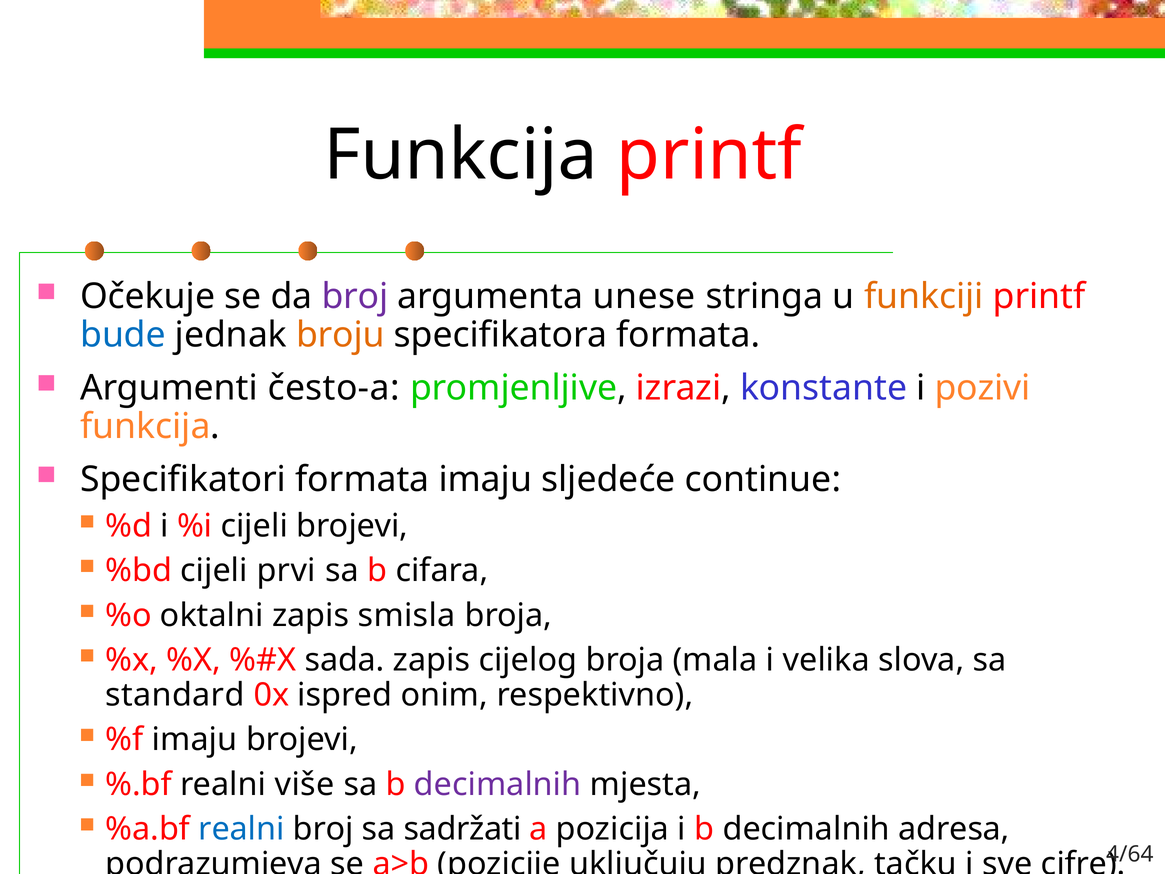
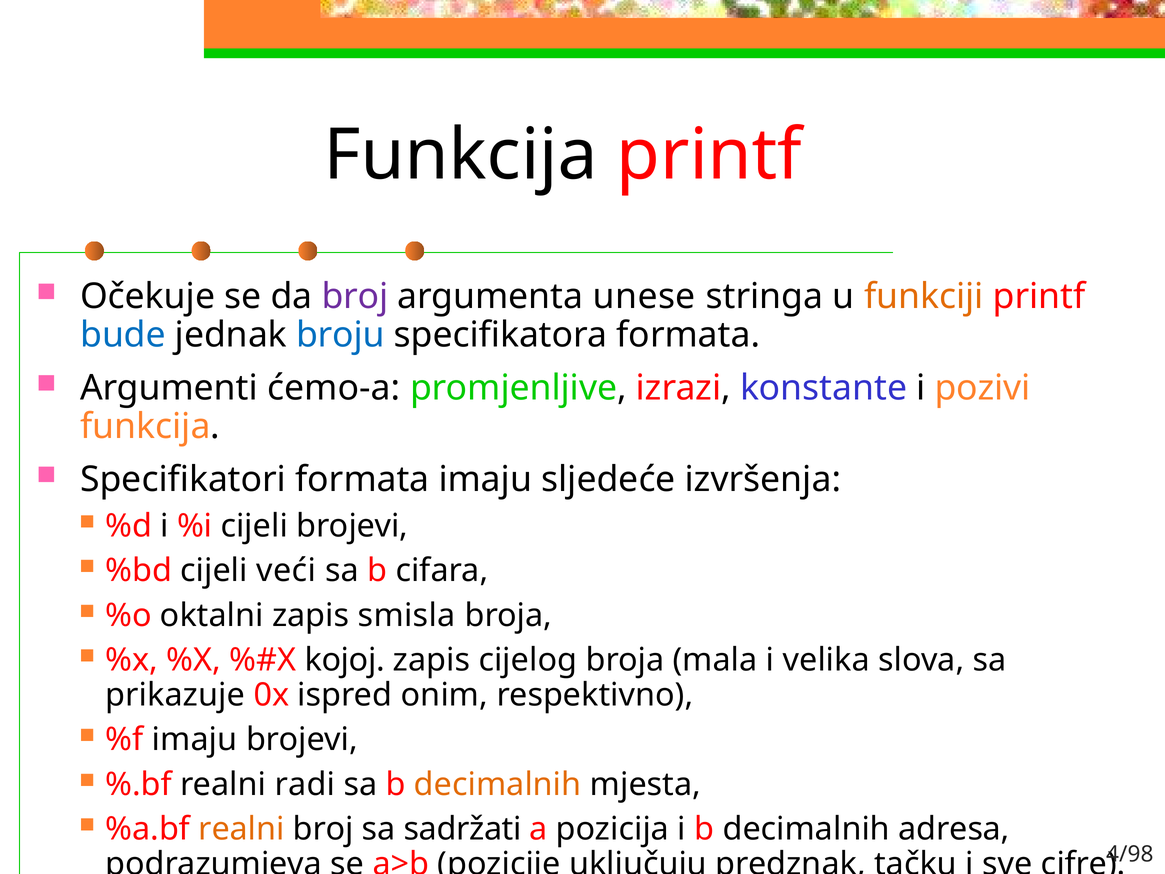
broju colour: orange -> blue
često-a: često-a -> ćemo-a
continue: continue -> izvršenja
prvi: prvi -> veći
sada: sada -> kojoj
standard: standard -> prikazuje
više: više -> radi
decimalnih at (498, 784) colour: purple -> orange
realni at (241, 829) colour: blue -> orange
4/64: 4/64 -> 4/98
